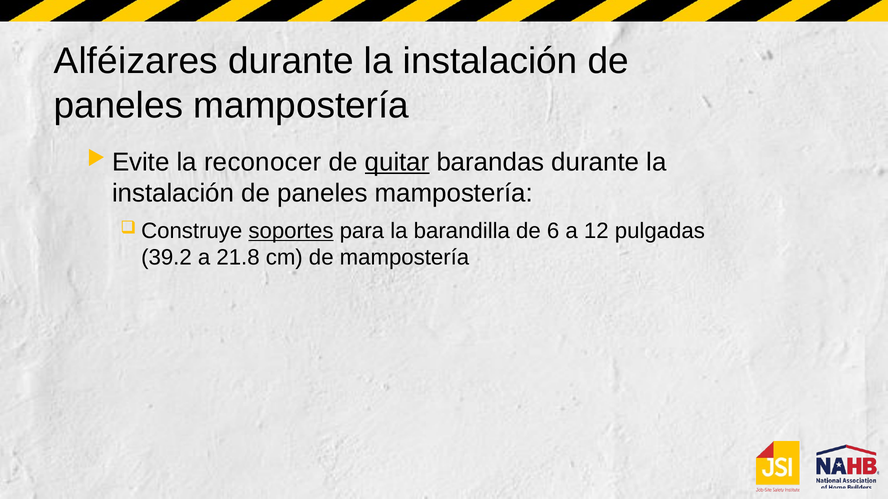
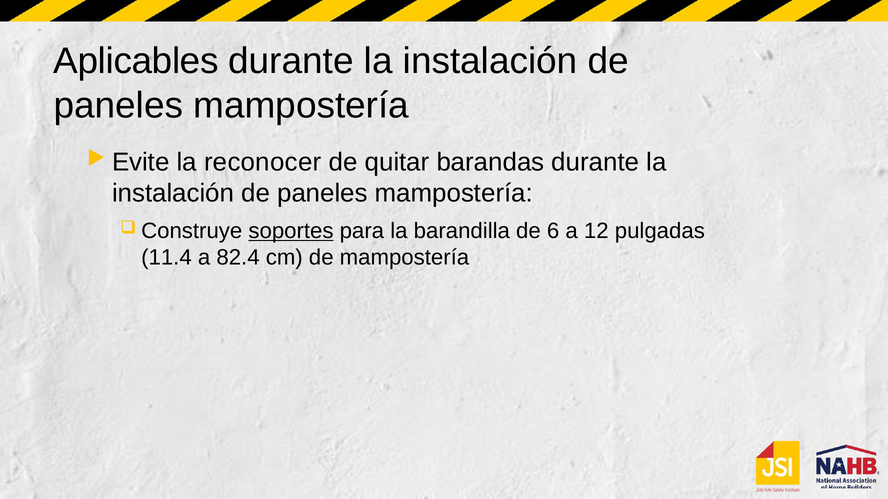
Alféizares: Alféizares -> Aplicables
quitar underline: present -> none
39.2: 39.2 -> 11.4
21.8: 21.8 -> 82.4
